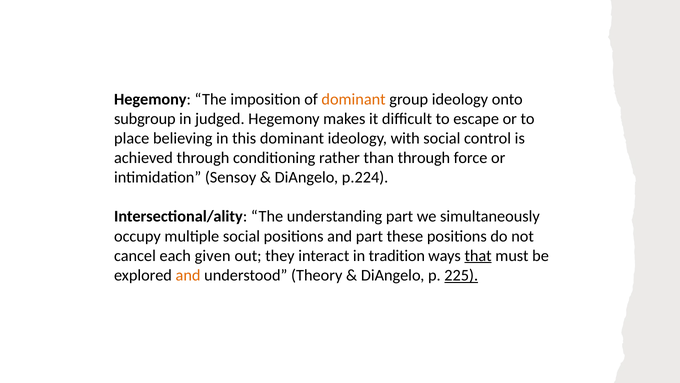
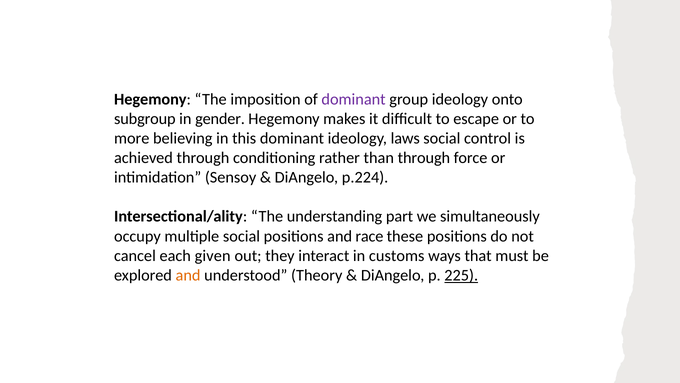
dominant at (354, 99) colour: orange -> purple
judged: judged -> gender
place: place -> more
with: with -> laws
and part: part -> race
tradition: tradition -> customs
that underline: present -> none
